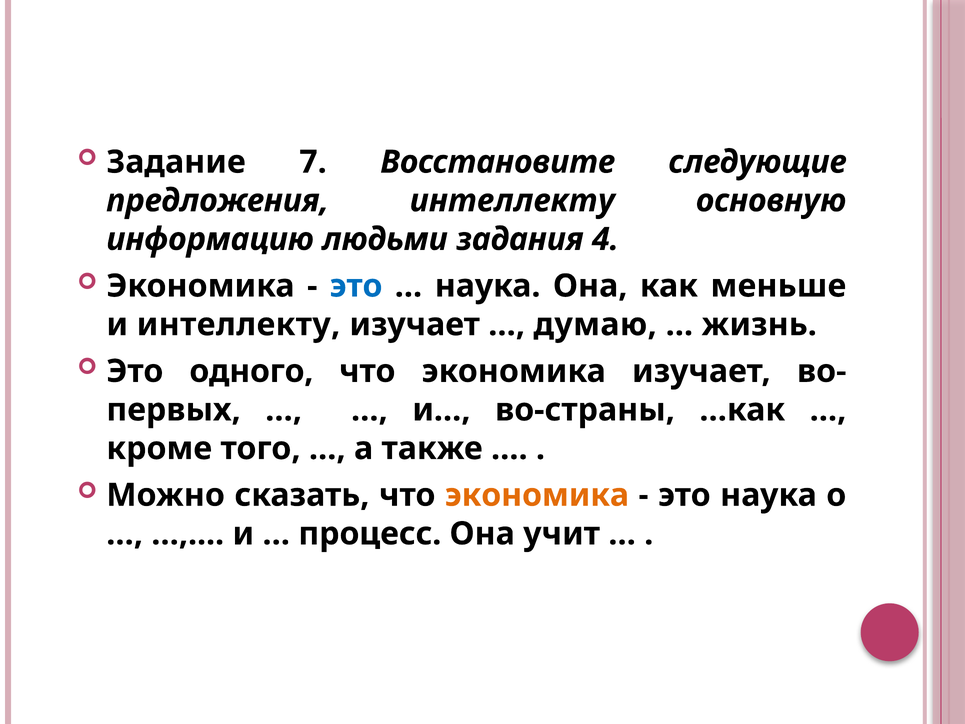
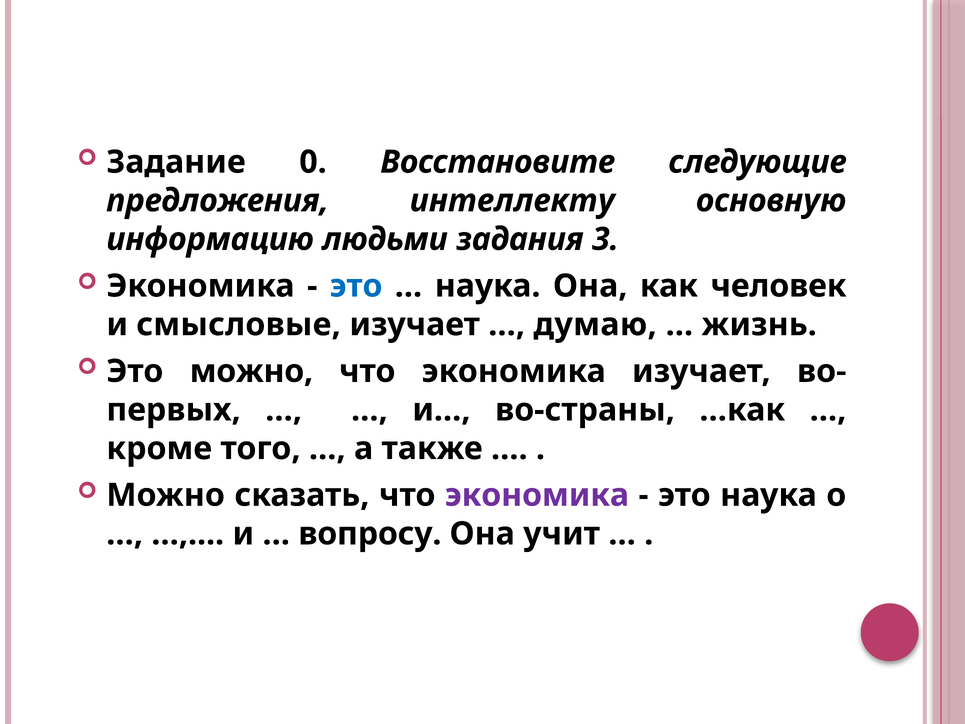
7: 7 -> 0
4: 4 -> 3
меньше: меньше -> человек
и интеллекту: интеллекту -> смысловые
Это одного: одного -> можно
экономика at (537, 495) colour: orange -> purple
процесс: процесс -> вопросу
